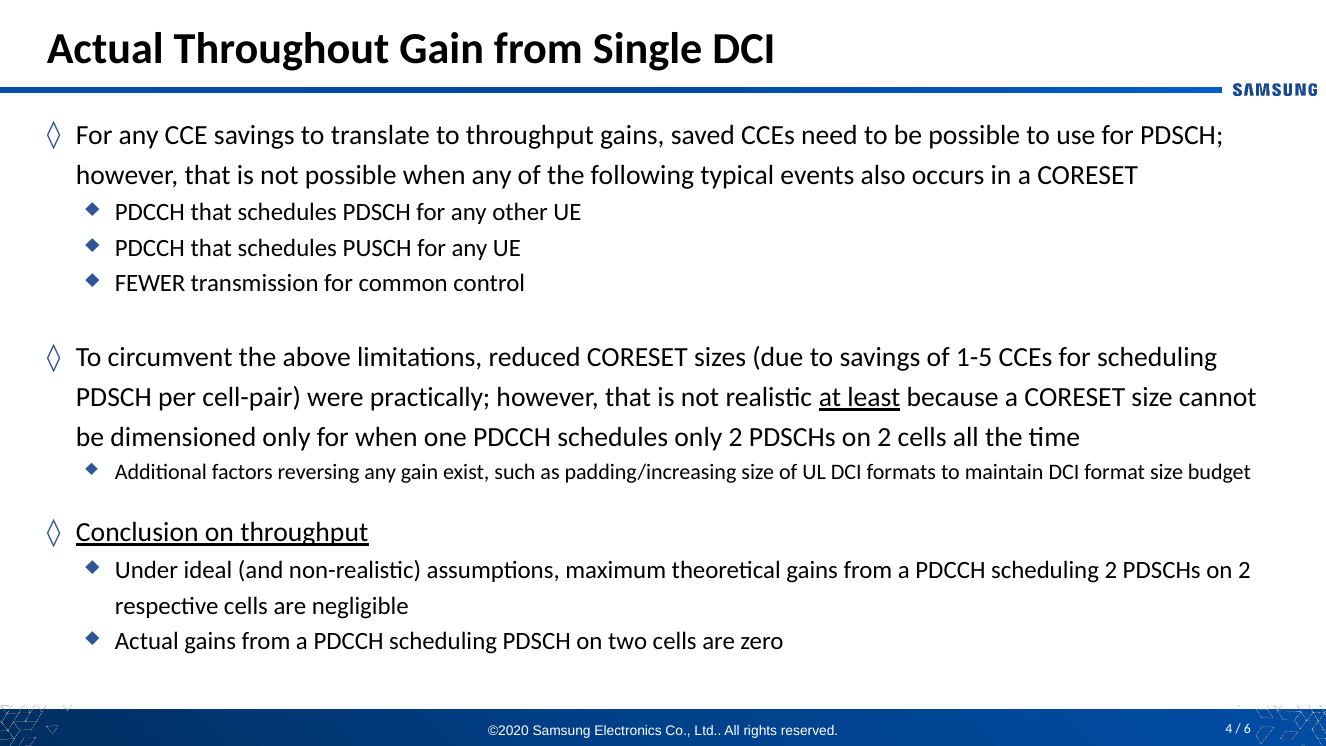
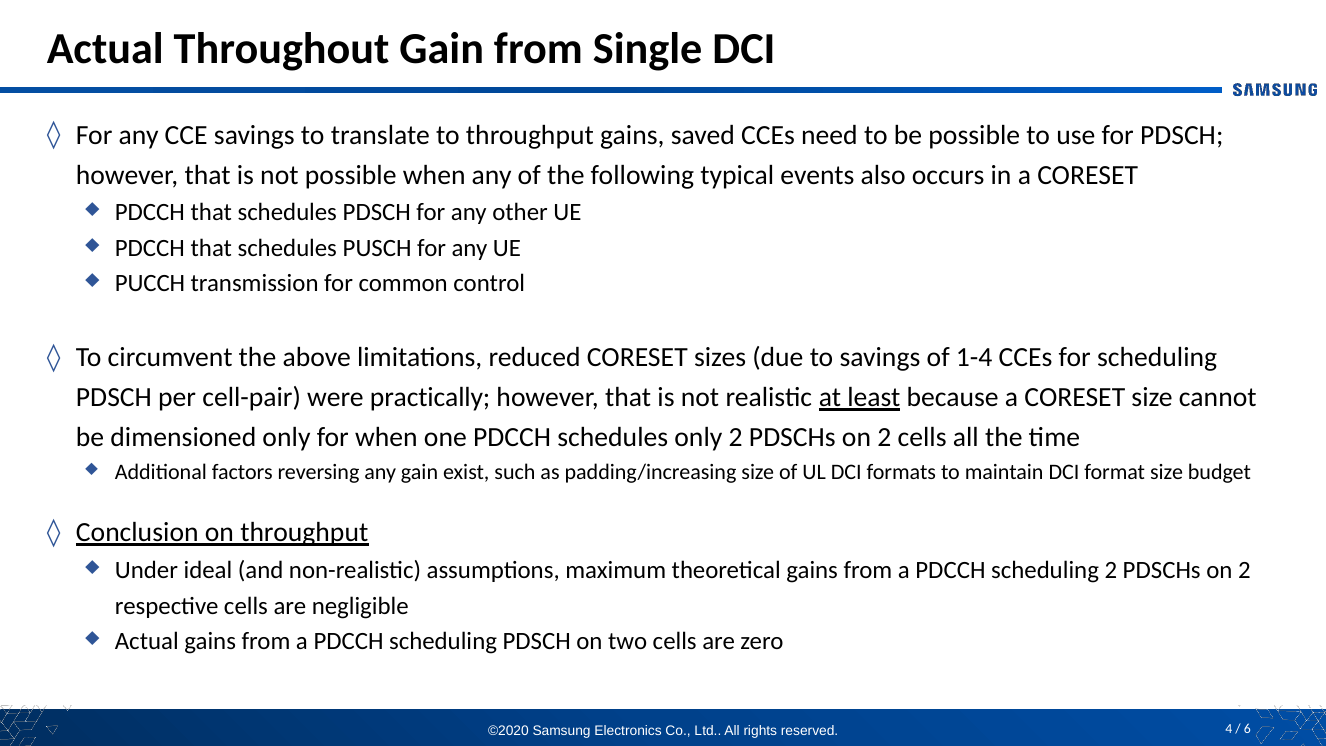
FEWER: FEWER -> PUCCH
1-5: 1-5 -> 1-4
